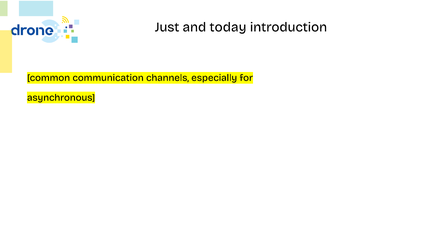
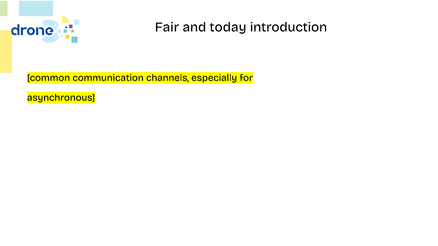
Just: Just -> Fair
